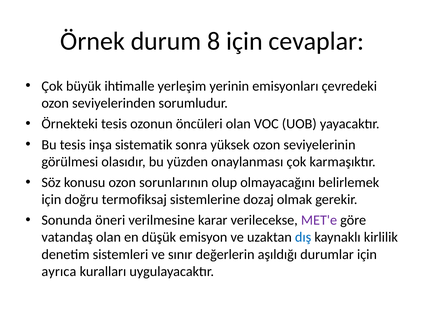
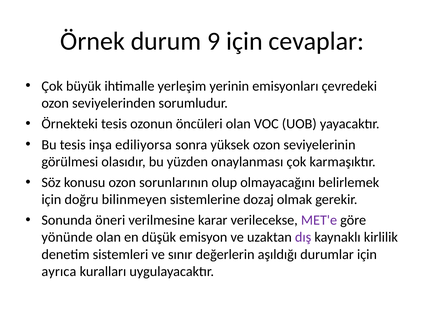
8: 8 -> 9
sistematik: sistematik -> ediliyorsa
termofiksaj: termofiksaj -> bilinmeyen
vatandaş: vatandaş -> yönünde
dış colour: blue -> purple
